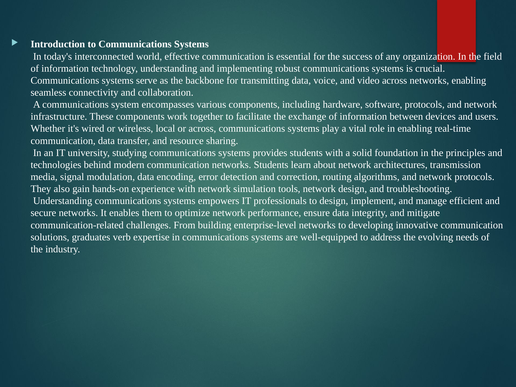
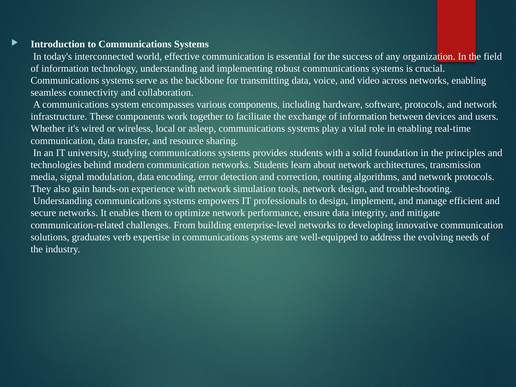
or across: across -> asleep
